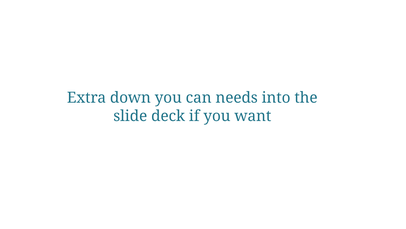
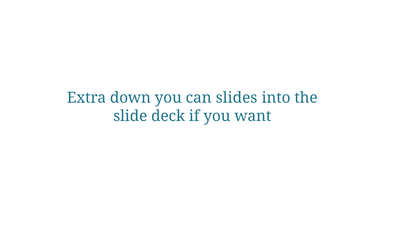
needs: needs -> slides
